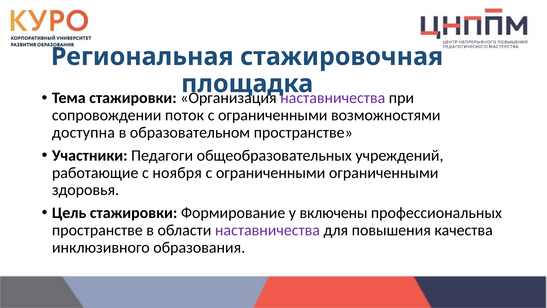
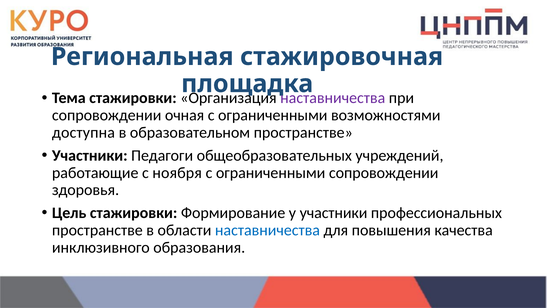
поток: поток -> очная
ограниченными ограниченными: ограниченными -> сопровождении
у включены: включены -> участники
наставничества at (267, 230) colour: purple -> blue
